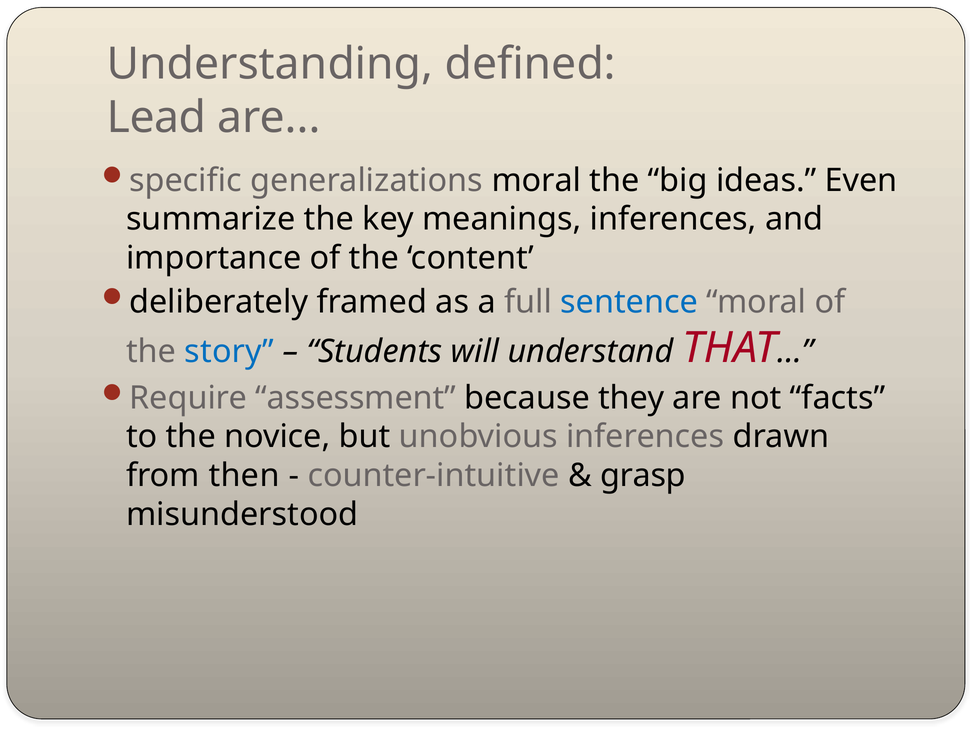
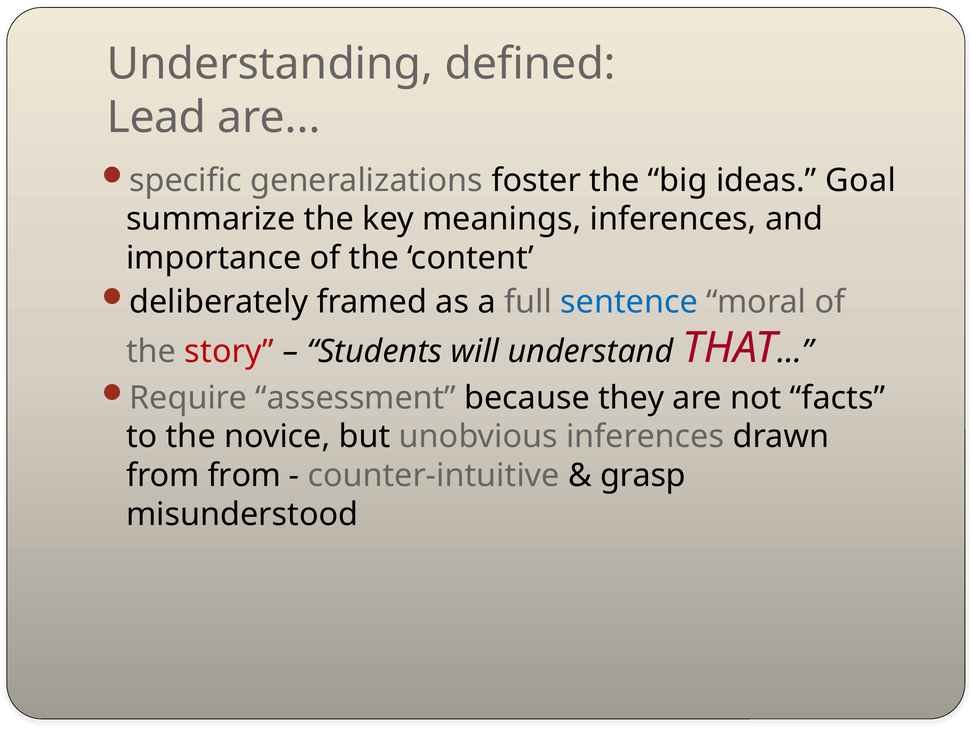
generalizations moral: moral -> foster
Even: Even -> Goal
story colour: blue -> red
from then: then -> from
